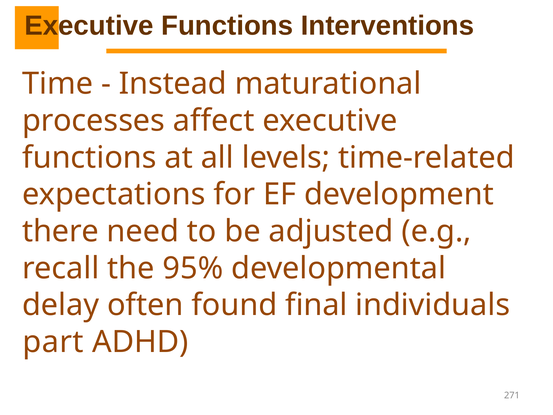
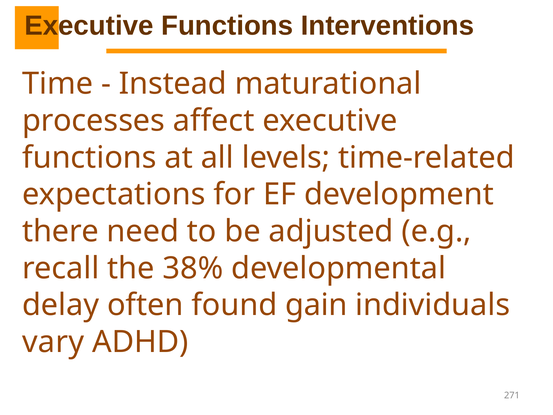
95%: 95% -> 38%
final: final -> gain
part: part -> vary
